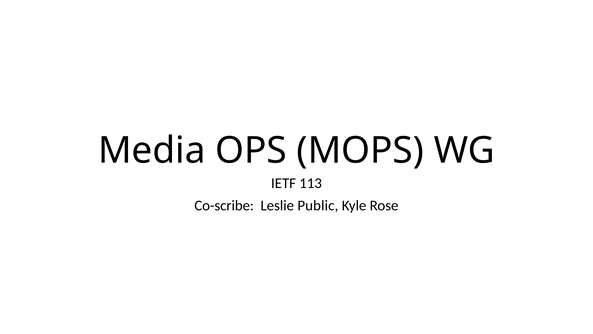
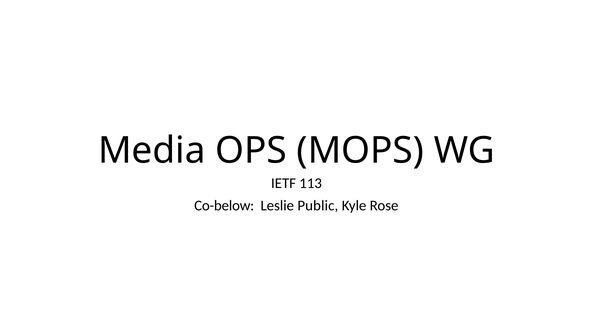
Co-scribe: Co-scribe -> Co-below
